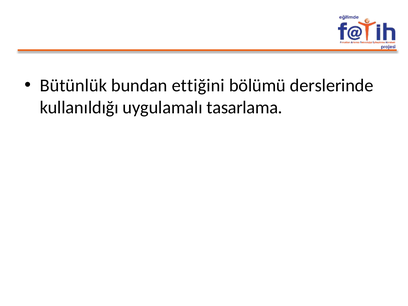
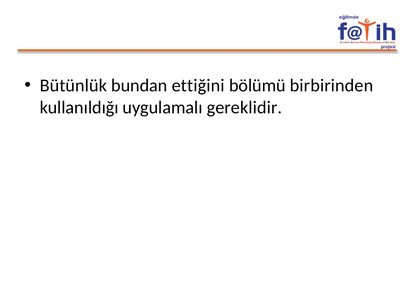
derslerinde: derslerinde -> birbirinden
tasarlama: tasarlama -> gereklidir
